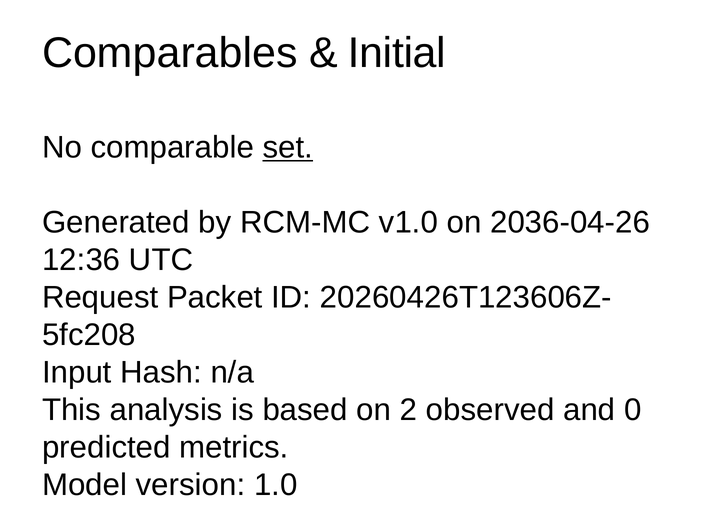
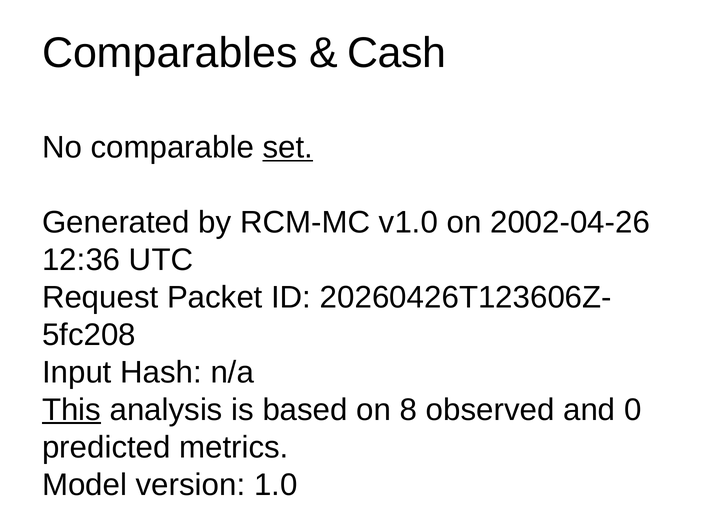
Initial: Initial -> Cash
2036-04-26: 2036-04-26 -> 2002-04-26
This underline: none -> present
2: 2 -> 8
